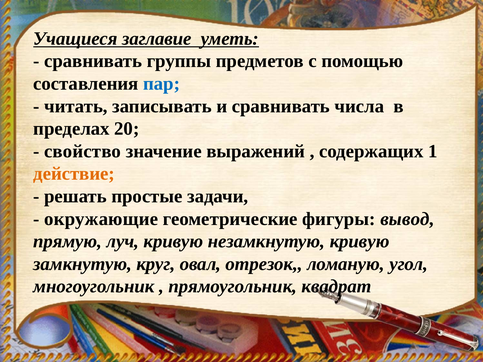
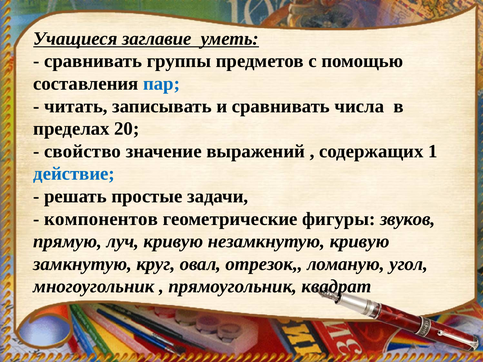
действие colour: orange -> blue
окружающие: окружающие -> компонентов
вывод: вывод -> звуков
